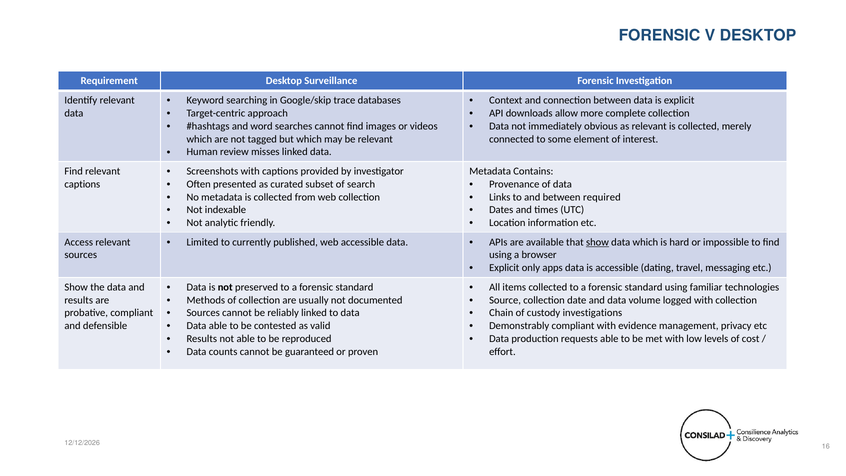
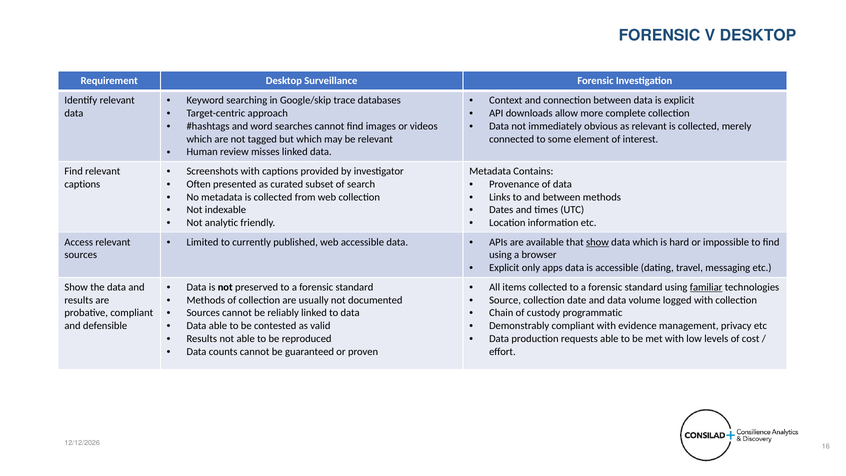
between required: required -> methods
familiar underline: none -> present
investigations: investigations -> programmatic
